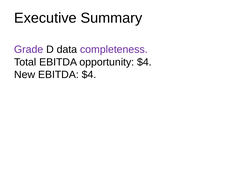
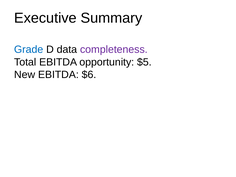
Grade colour: purple -> blue
opportunity $4: $4 -> $5
EBITDA $4: $4 -> $6
